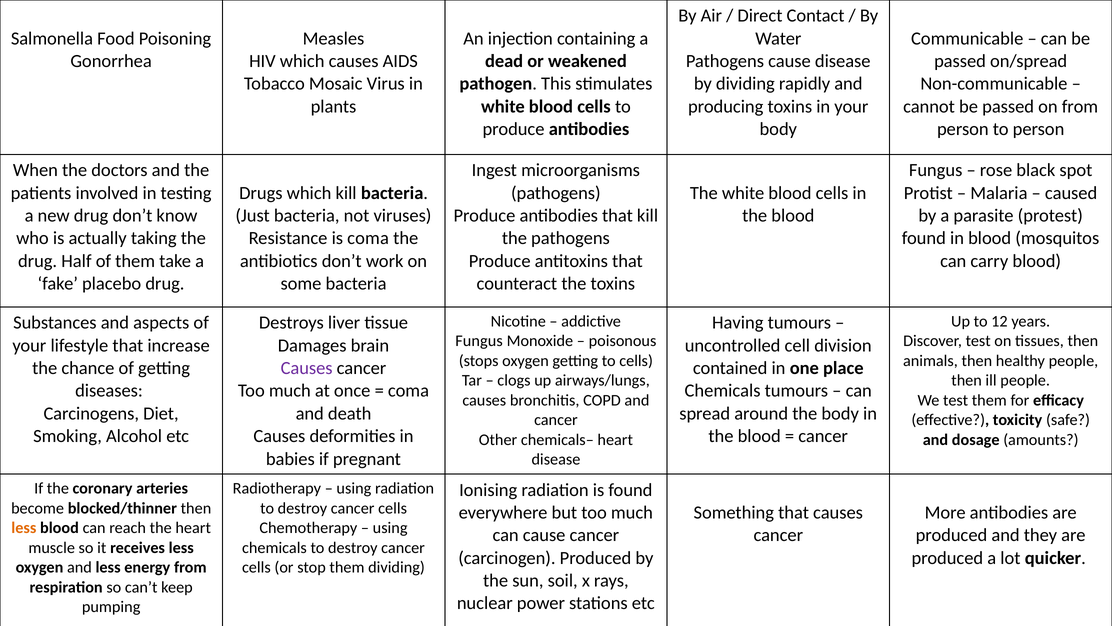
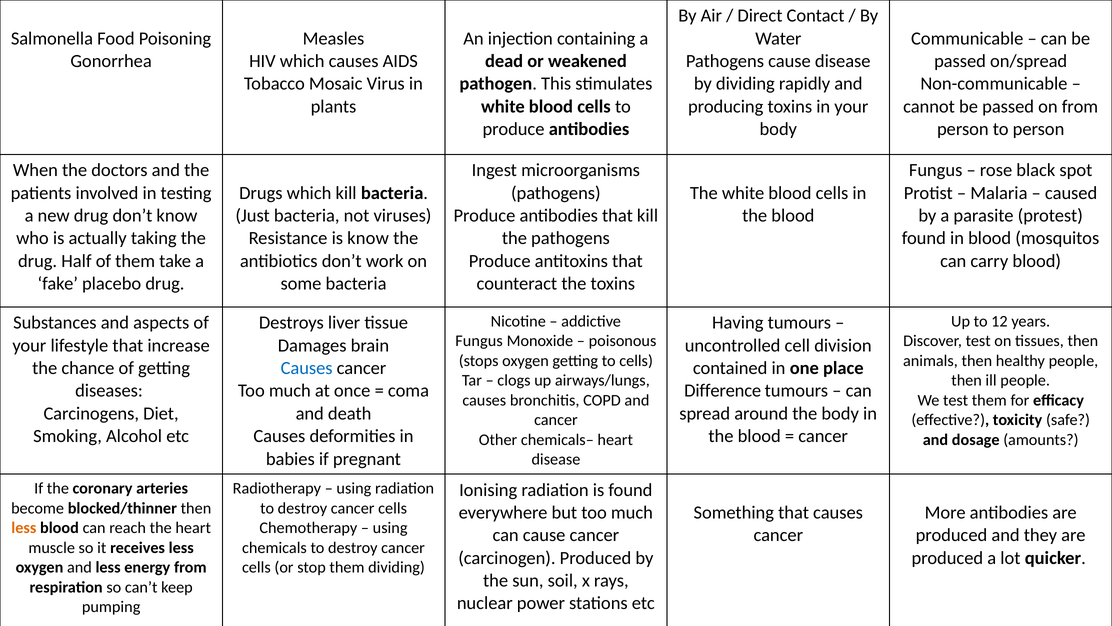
is coma: coma -> know
Causes at (307, 368) colour: purple -> blue
Chemicals at (723, 391): Chemicals -> Difference
